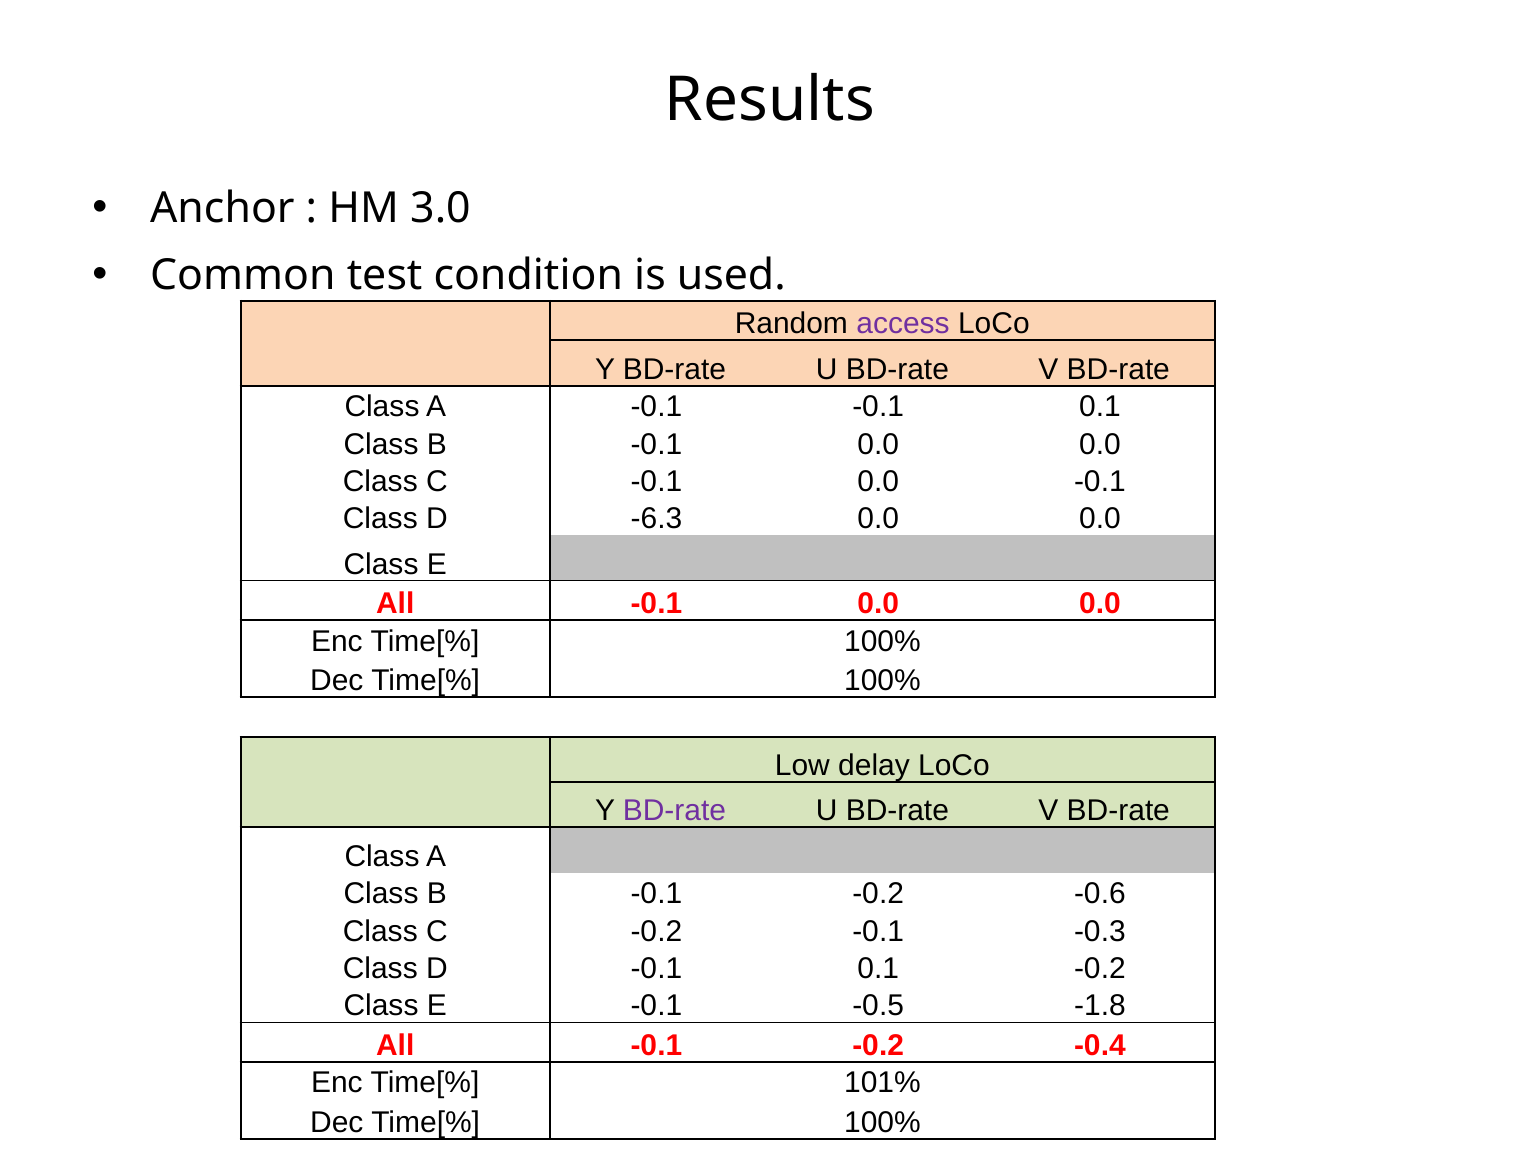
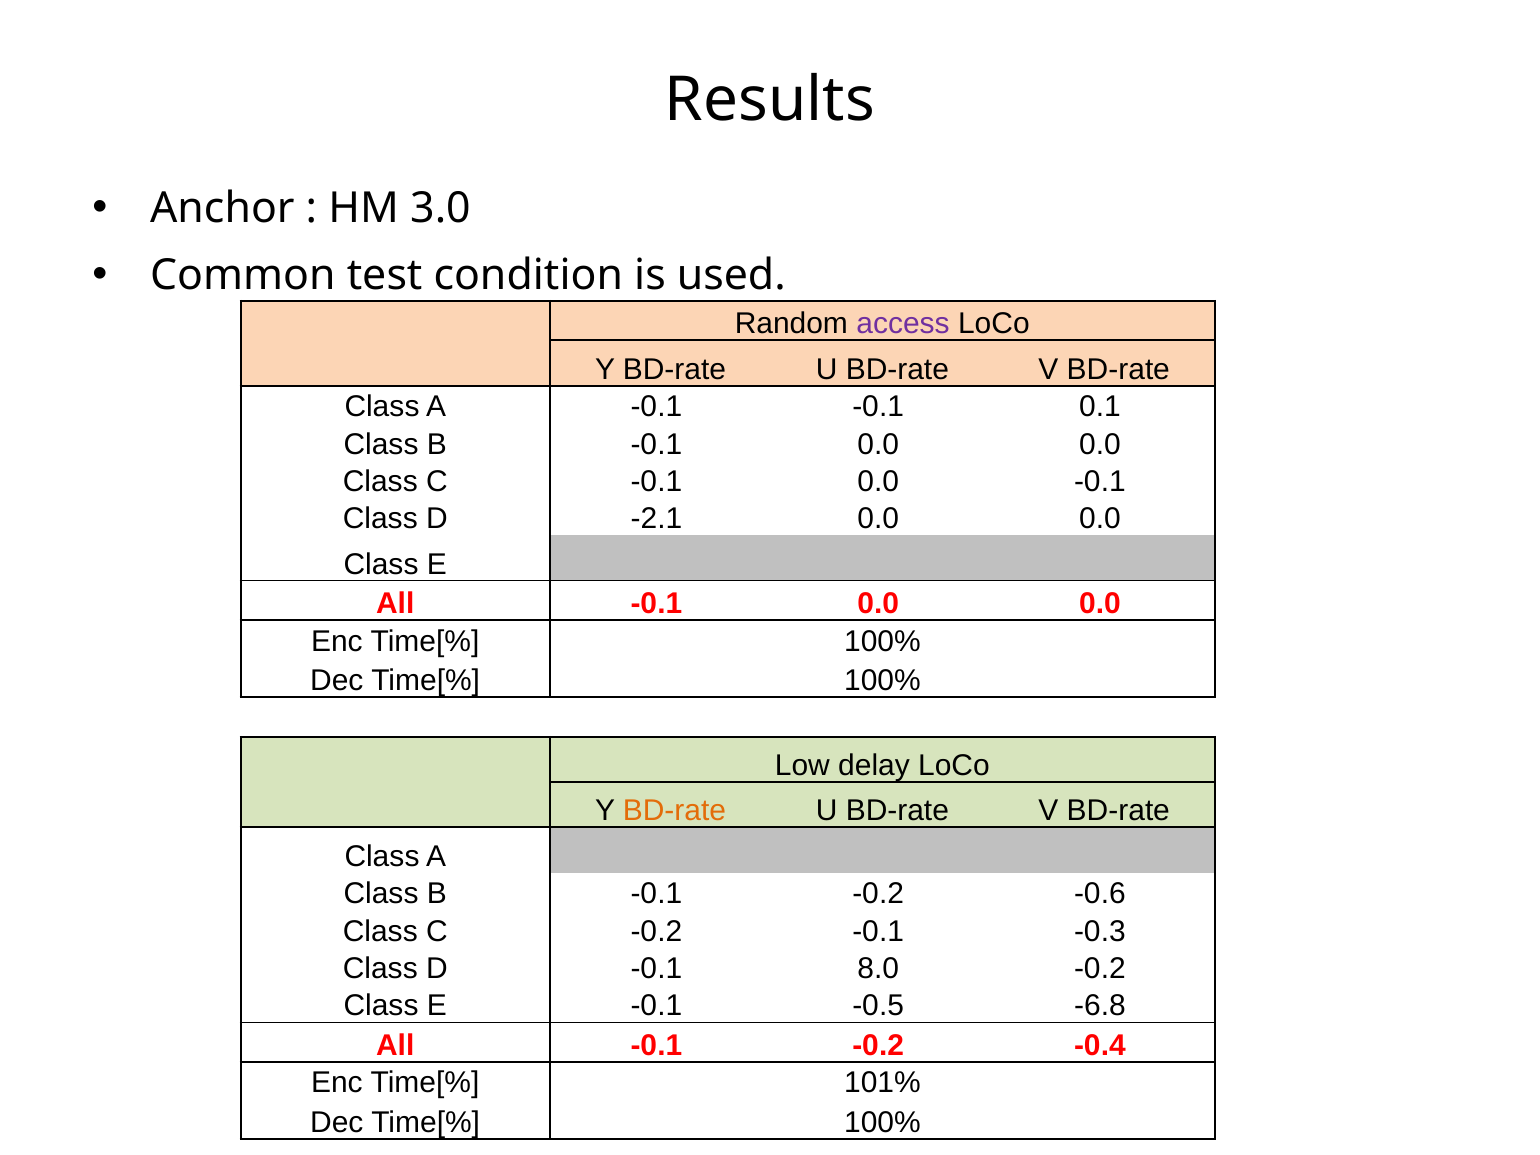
-6.3: -6.3 -> -2.1
BD-rate at (675, 811) colour: purple -> orange
D -0.1 0.1: 0.1 -> 8.0
-1.8: -1.8 -> -6.8
